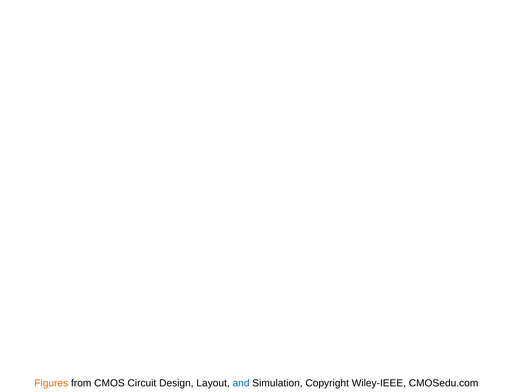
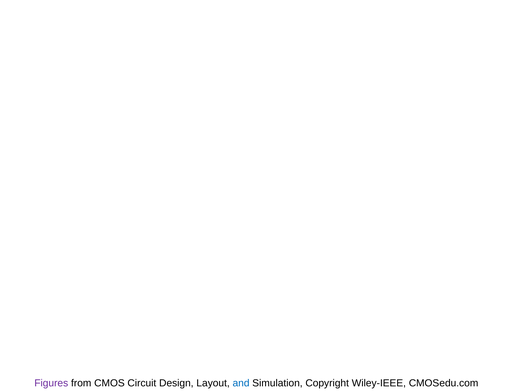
Figures colour: orange -> purple
